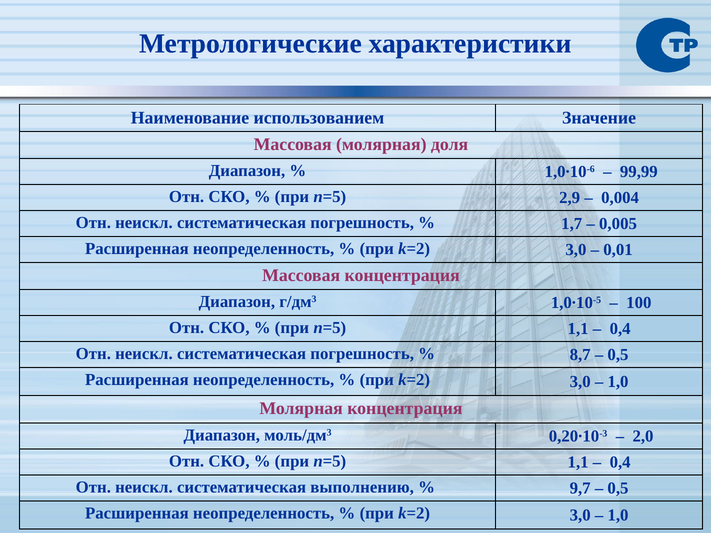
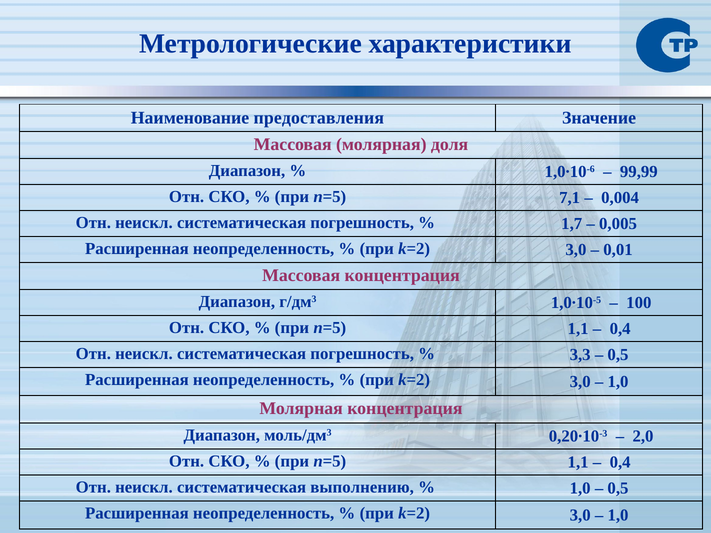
использованием: использованием -> предоставления
2,9: 2,9 -> 7,1
8,7: 8,7 -> 3,3
9,7 at (580, 488): 9,7 -> 1,0
